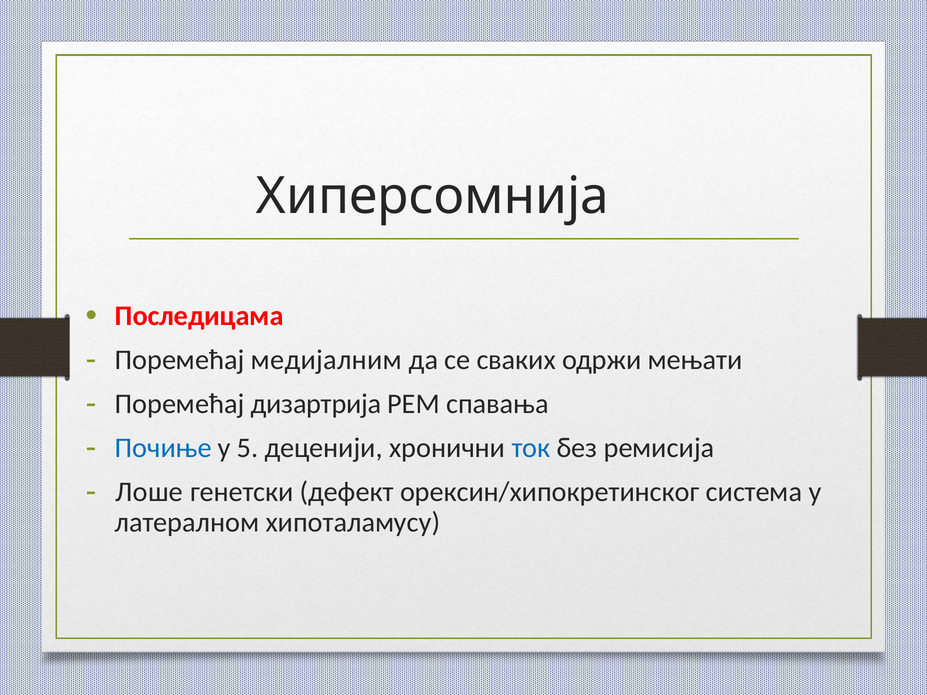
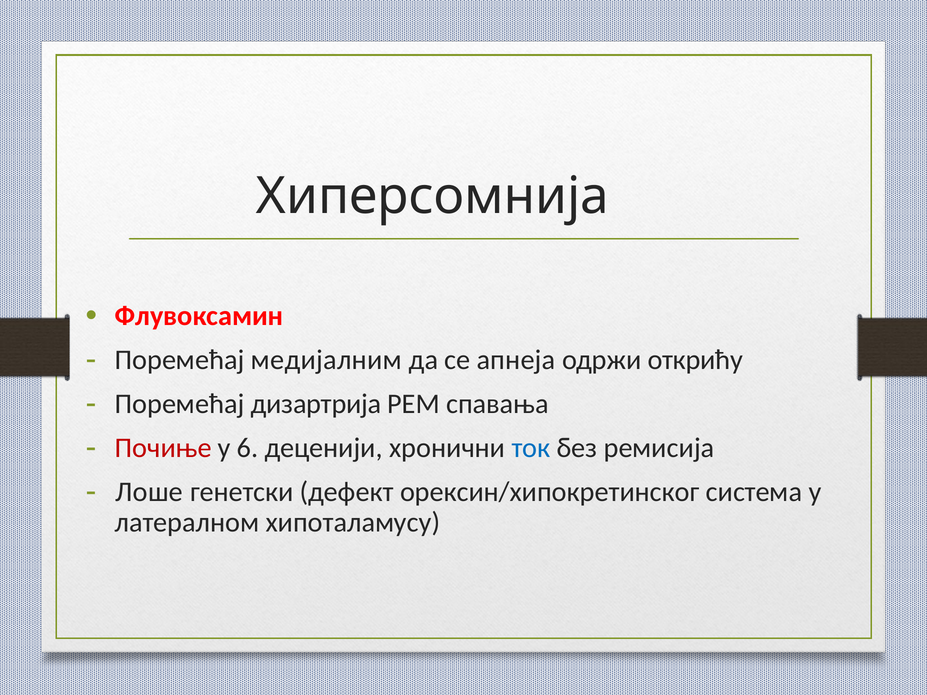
Пoслeдицaмa: Пoслeдицaмa -> Флувoксaмин
сваких: сваких -> апнеја
мењати: мењати -> открићу
Почиње colour: blue -> red
5: 5 -> 6
